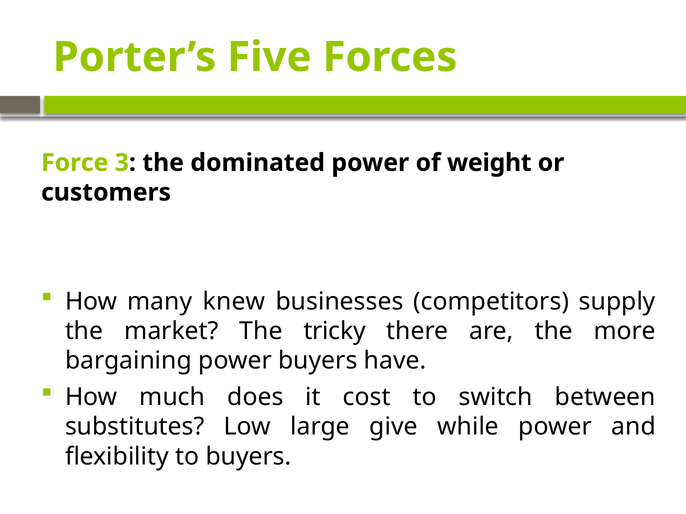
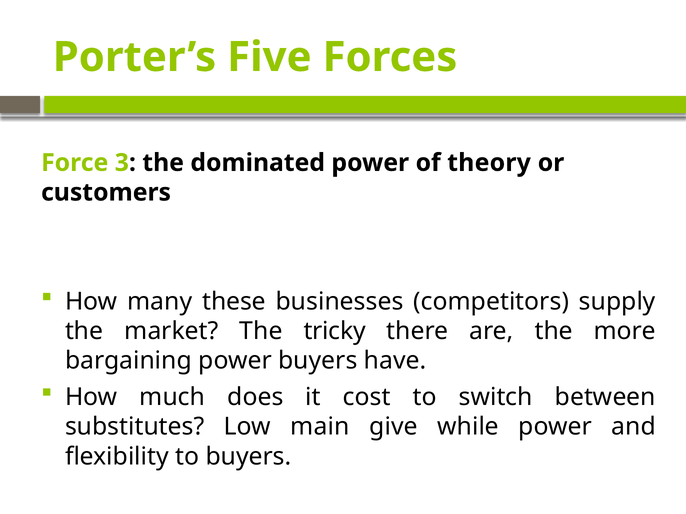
weight: weight -> theory
knew: knew -> these
large: large -> main
